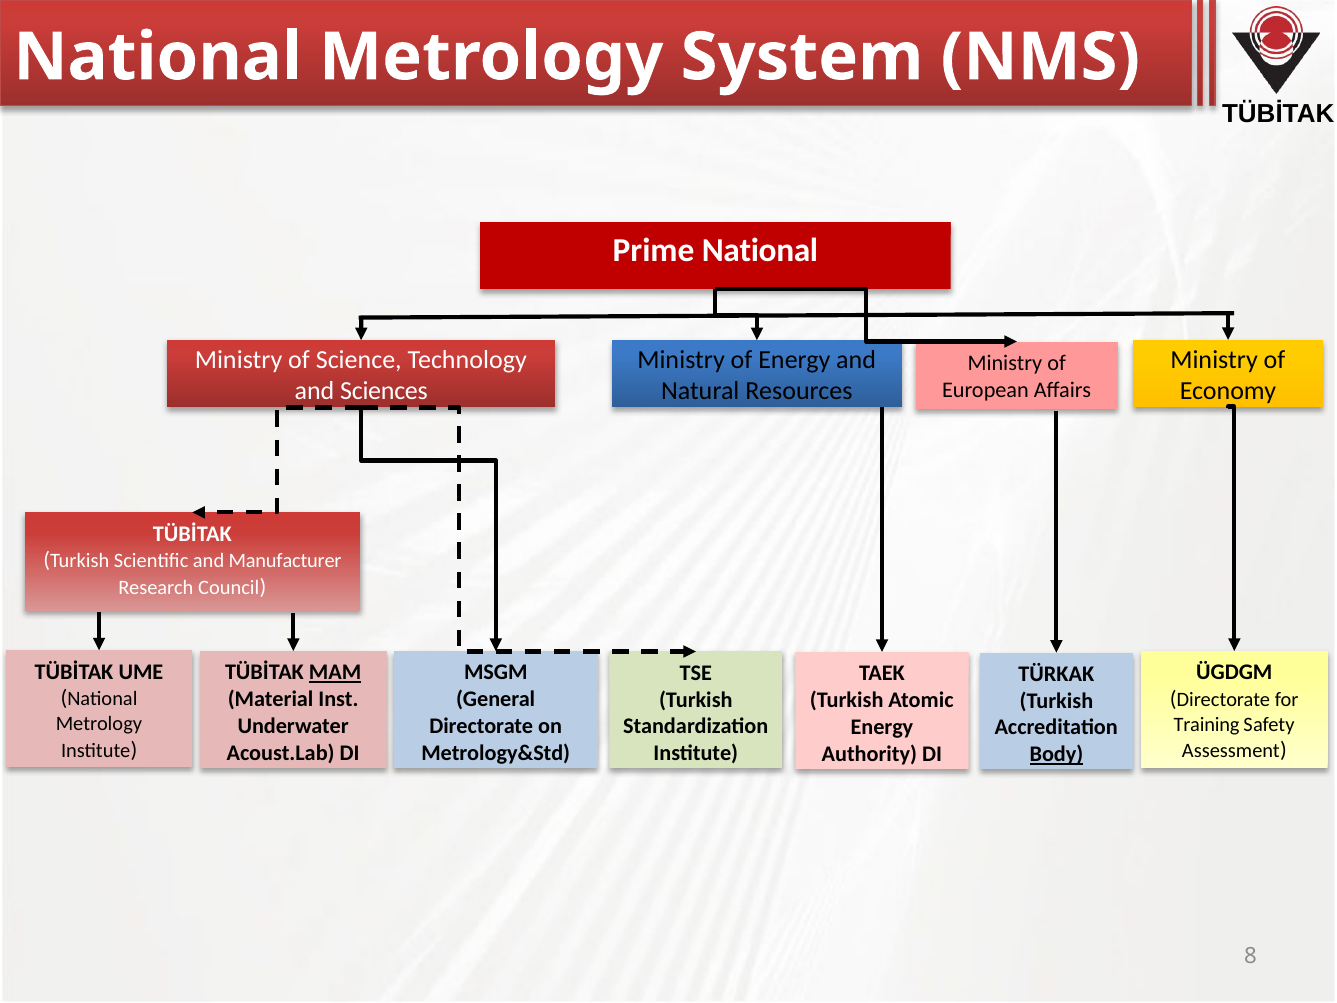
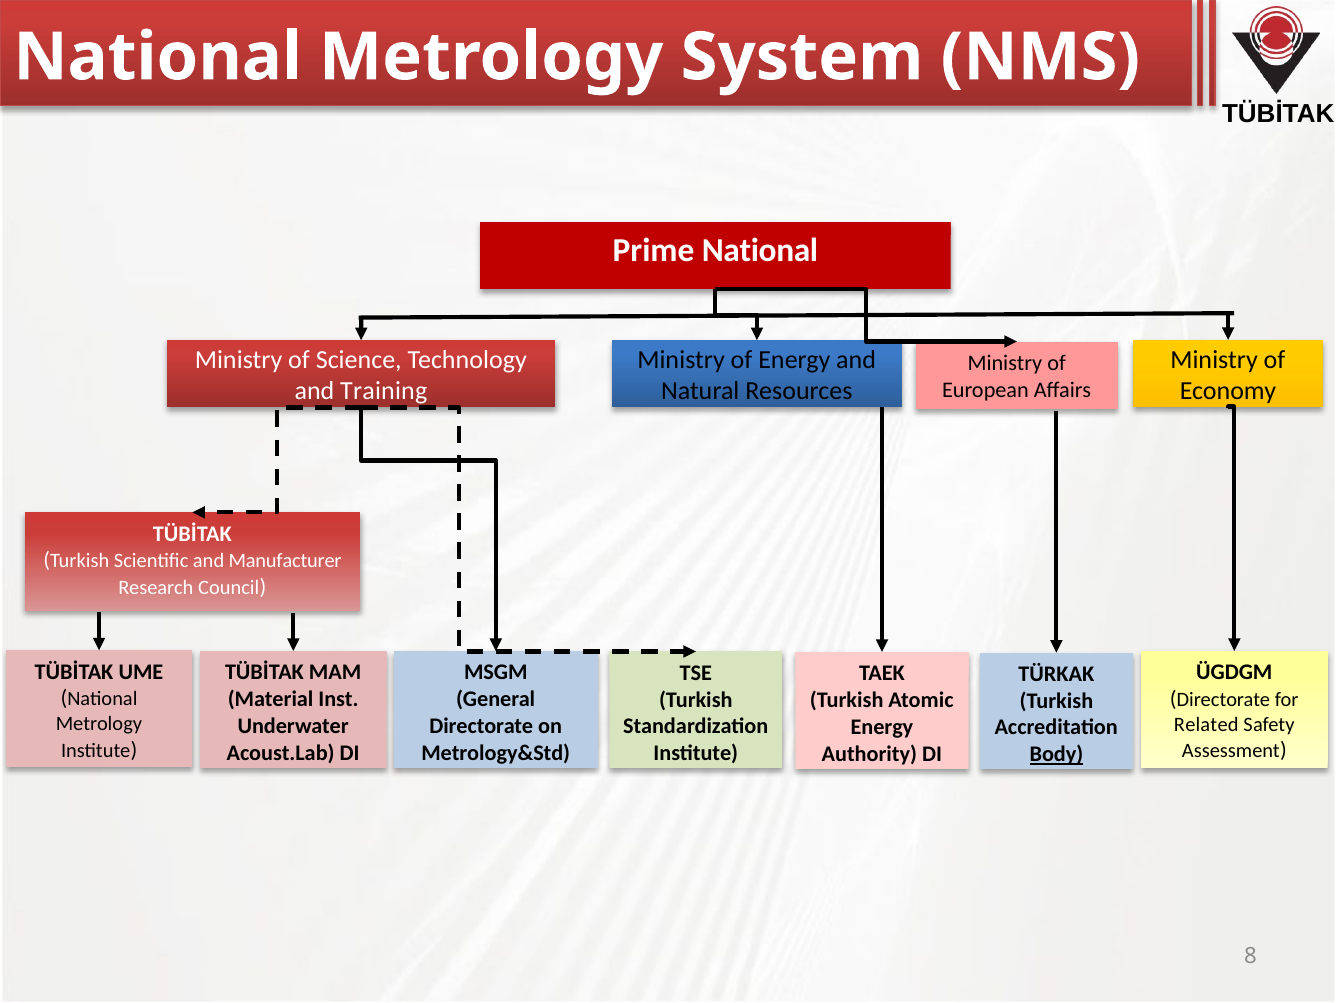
Sciences: Sciences -> Training
MAM underline: present -> none
Training: Training -> Related
